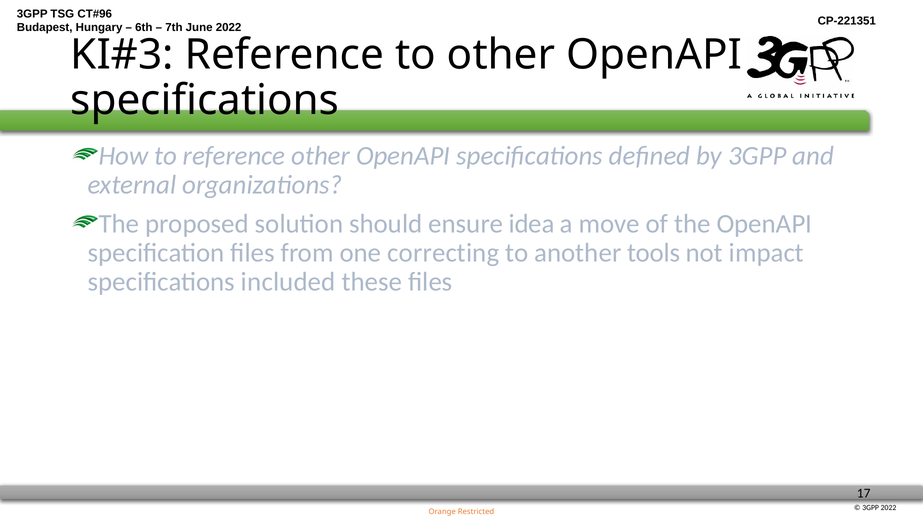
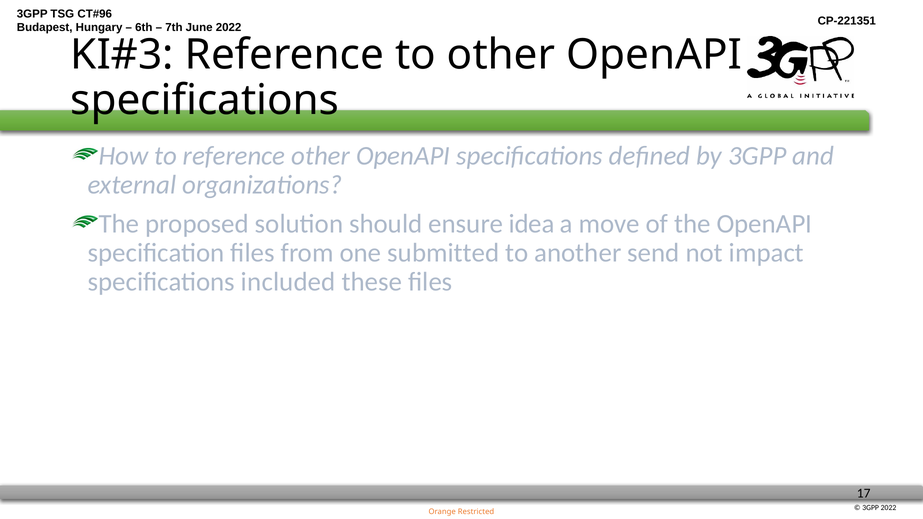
correcting: correcting -> submitted
tools: tools -> send
